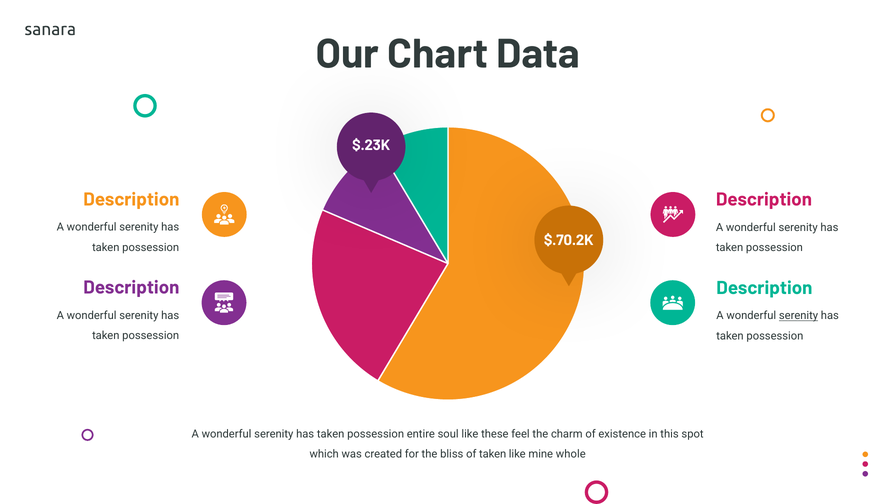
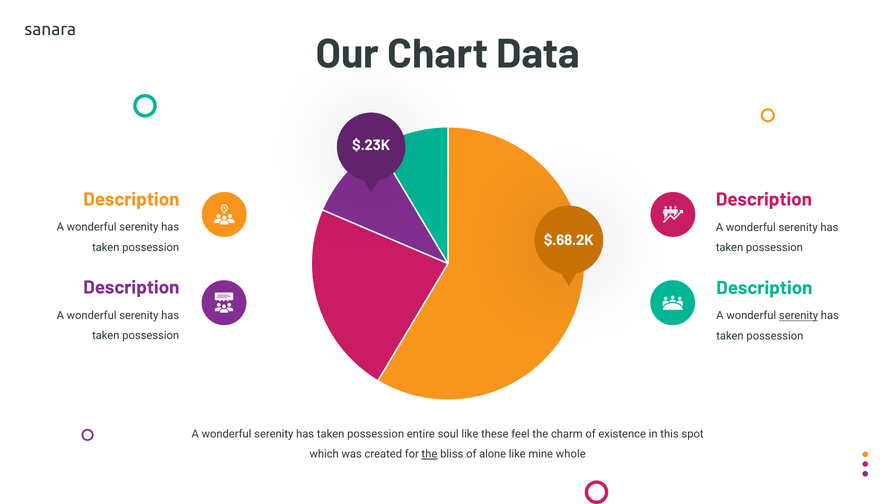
$.70.2K: $.70.2K -> $.68.2K
the at (429, 454) underline: none -> present
of taken: taken -> alone
